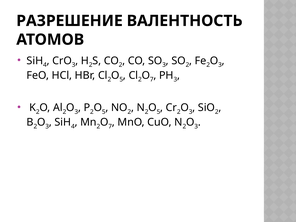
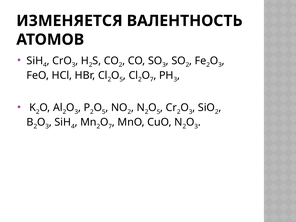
РАЗРЕШЕНИЕ: РАЗРЕШЕНИЕ -> ИЗМЕНЯЕТСЯ
